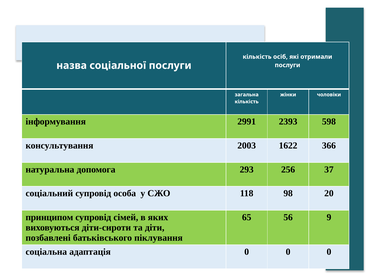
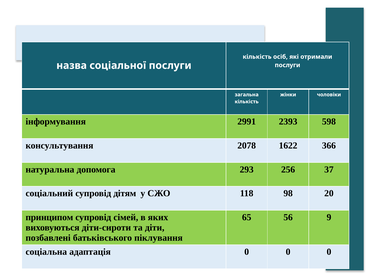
2003: 2003 -> 2078
особа: особа -> дітям
